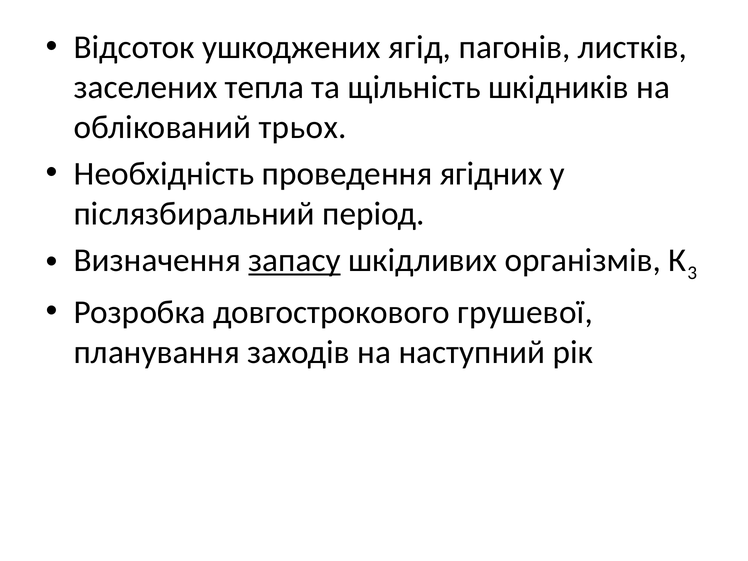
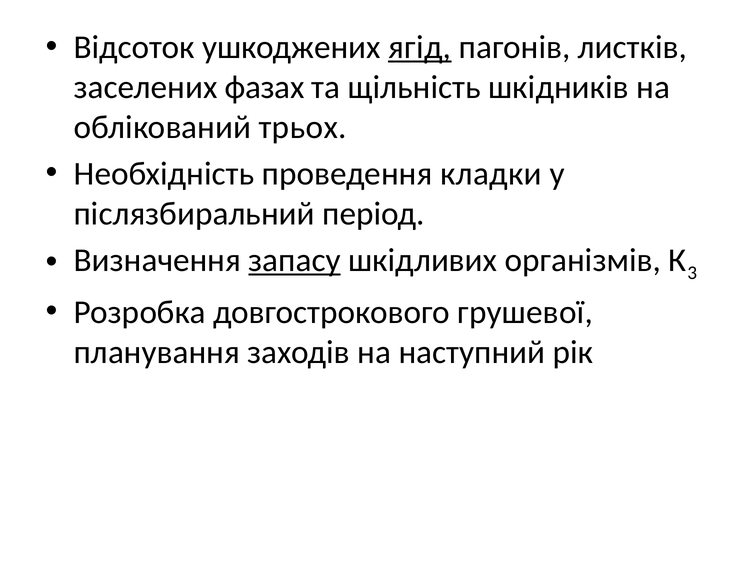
ягід underline: none -> present
тепла: тепла -> фазах
ягідних: ягідних -> кладки
